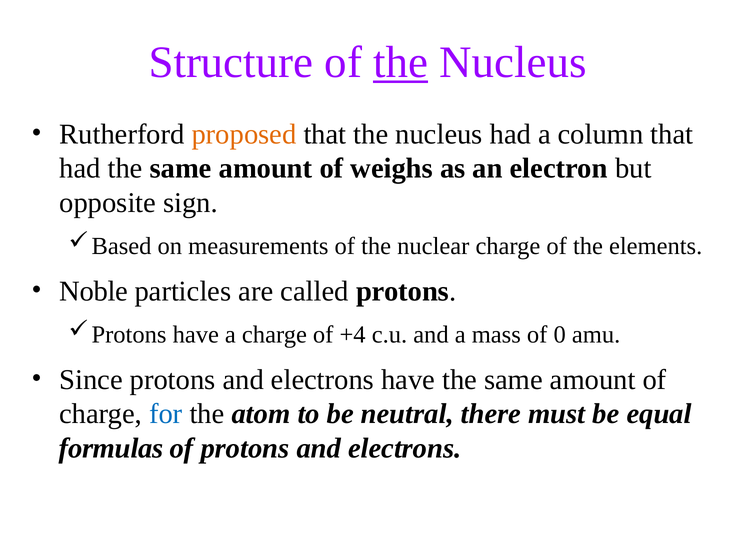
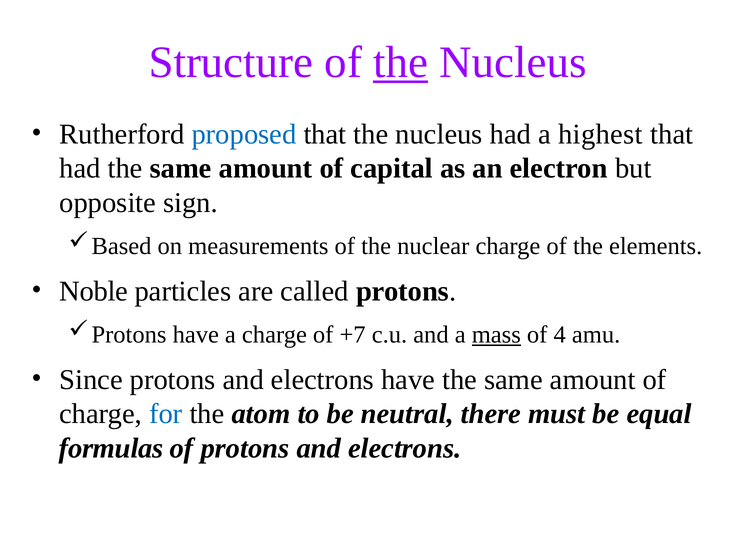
proposed colour: orange -> blue
column: column -> highest
weighs: weighs -> capital
+4: +4 -> +7
mass underline: none -> present
0: 0 -> 4
